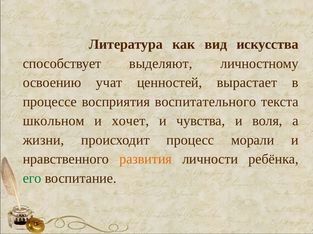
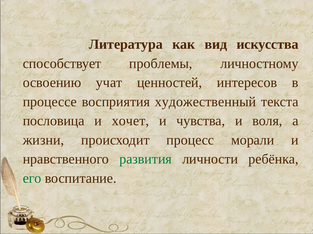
выделяют: выделяют -> проблемы
вырастает: вырастает -> интересов
воспитательного: воспитательного -> художественный
школьном: школьном -> пословица
развития colour: orange -> green
